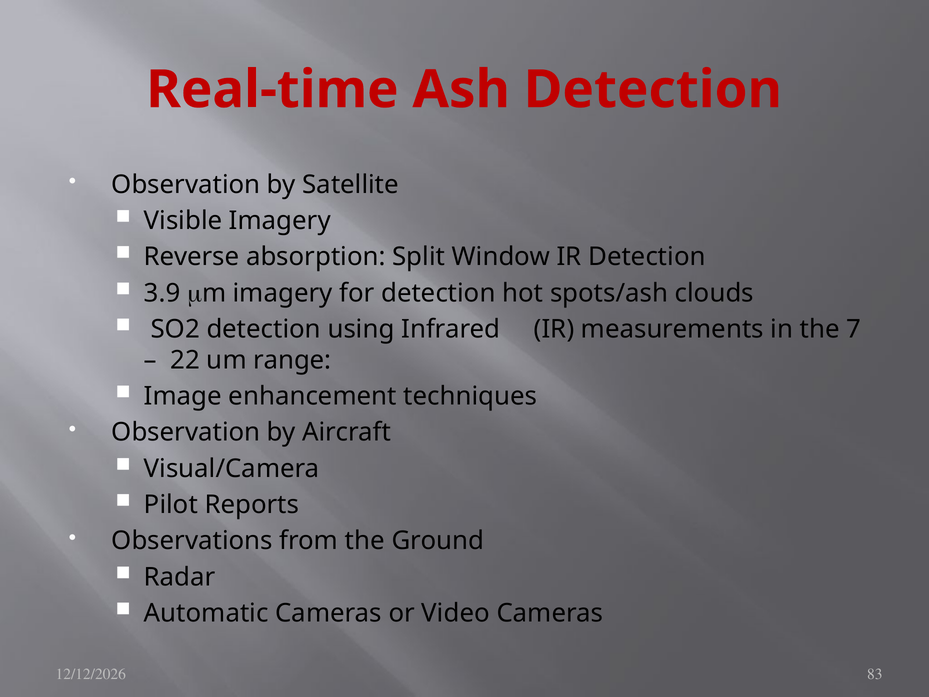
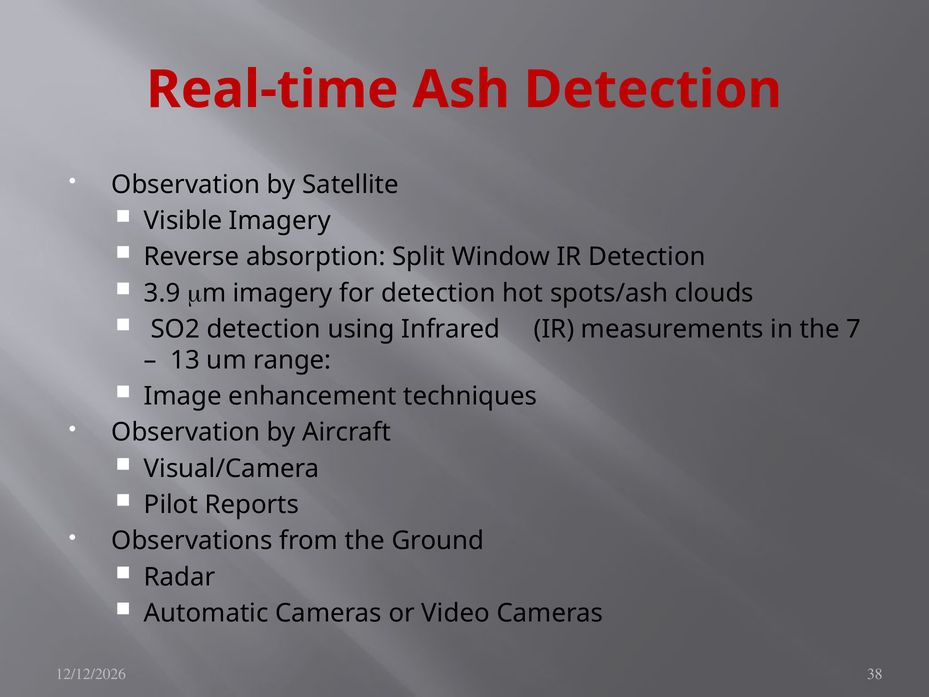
22: 22 -> 13
83: 83 -> 38
